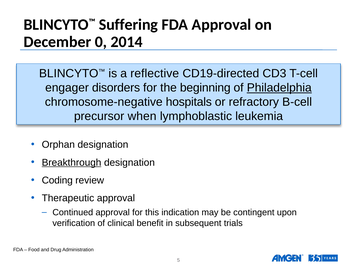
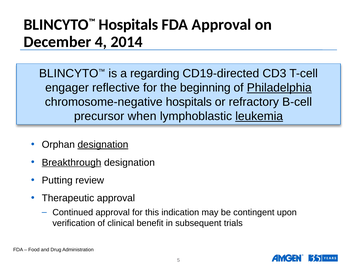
BLINCYTO™ Suffering: Suffering -> Hospitals
0: 0 -> 4
reflective: reflective -> regarding
disorders: disorders -> reflective
leukemia underline: none -> present
designation at (103, 144) underline: none -> present
Coding: Coding -> Putting
